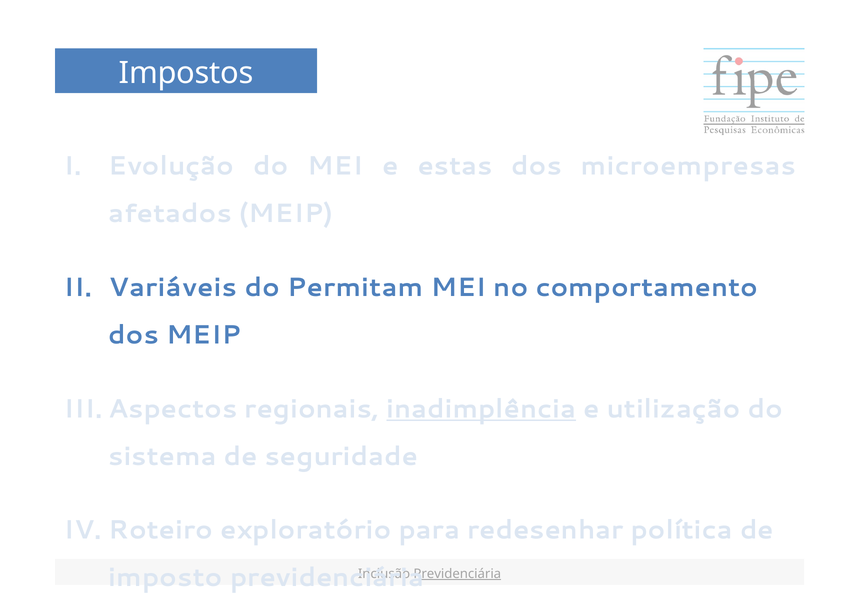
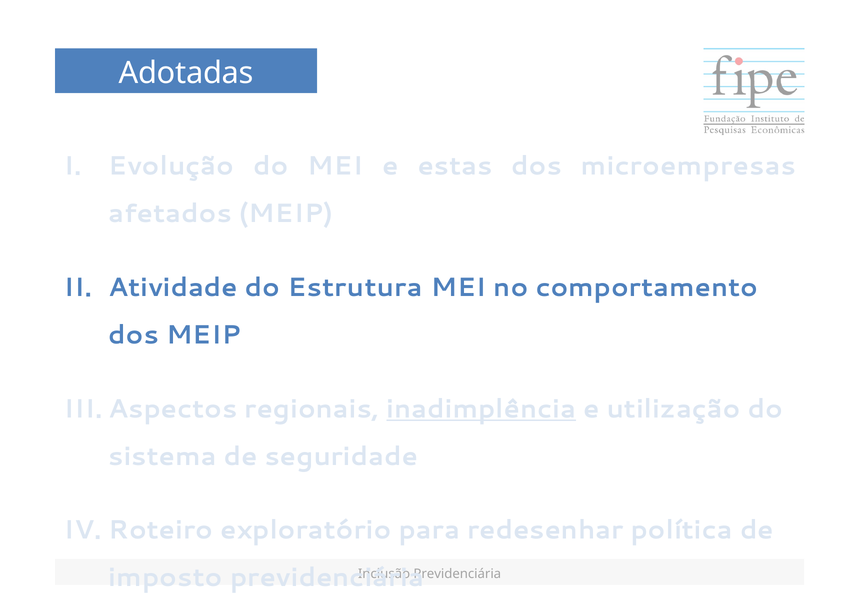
Impostos: Impostos -> Adotadas
Variáveis: Variáveis -> Atividade
Permitam: Permitam -> Estrutura
Previdenciária at (457, 575) underline: present -> none
